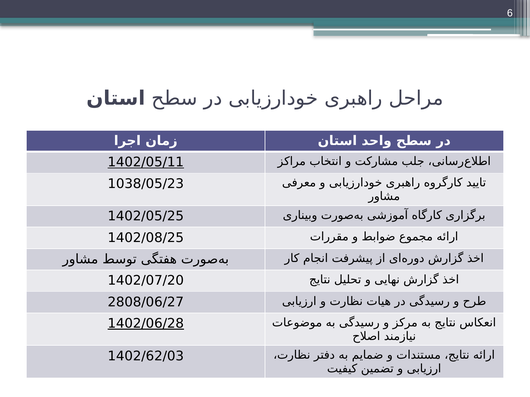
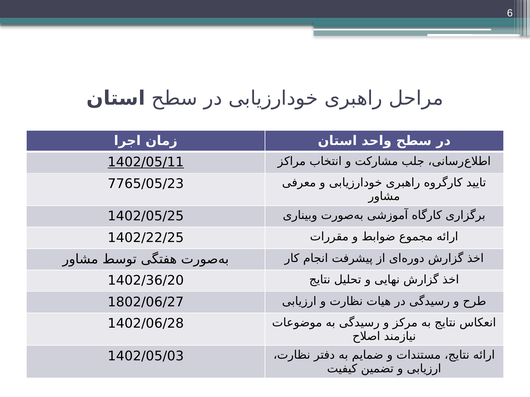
1038/05/23: 1038/05/23 -> 7765/05/23
1402/08/25: 1402/08/25 -> 1402/22/25
1402/07/20: 1402/07/20 -> 1402/36/20
2808/06/27: 2808/06/27 -> 1802/06/27
1402/06/28 underline: present -> none
1402/62/03: 1402/62/03 -> 1402/05/03
